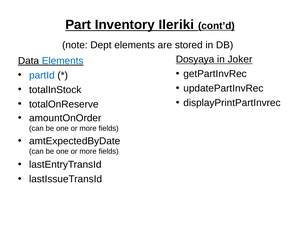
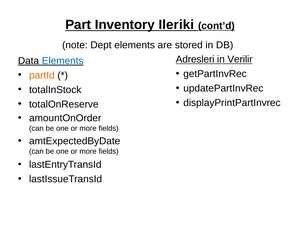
Dosyaya: Dosyaya -> Adresleri
Joker: Joker -> Verilir
partId colour: blue -> orange
